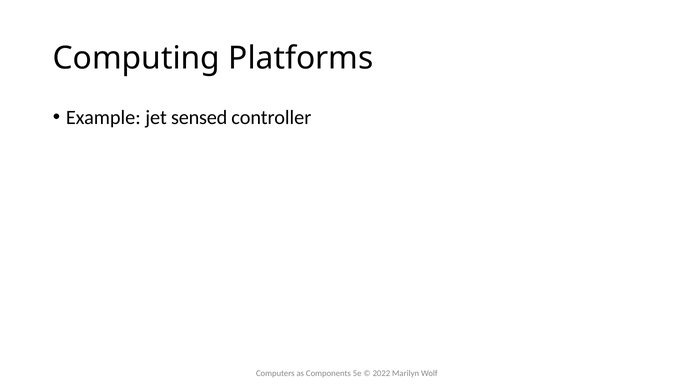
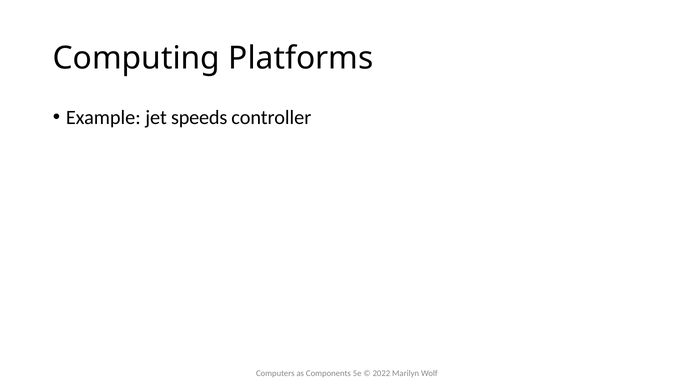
sensed: sensed -> speeds
